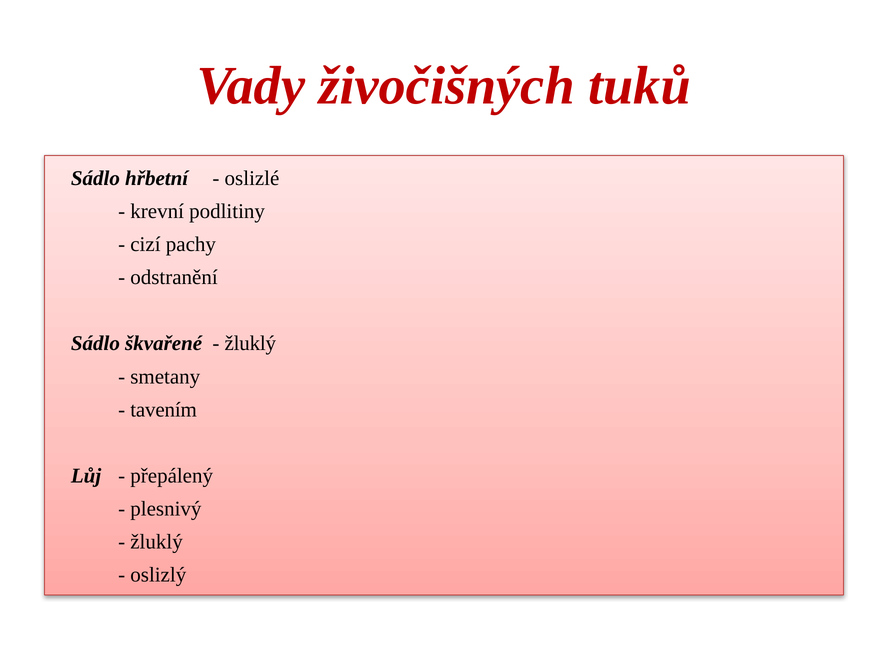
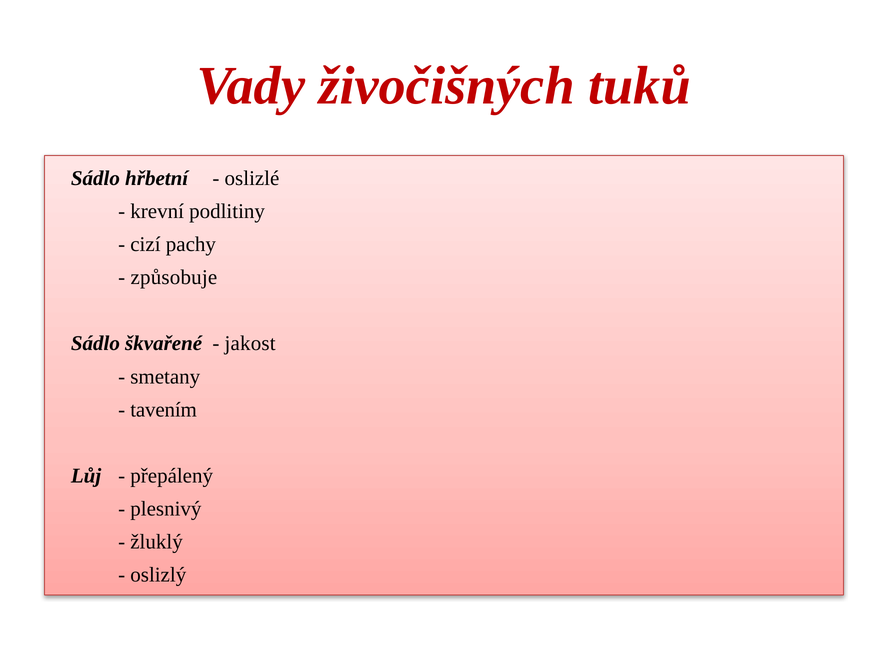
odstranění: odstranění -> způsobuje
žluklý at (250, 344): žluklý -> jakost
